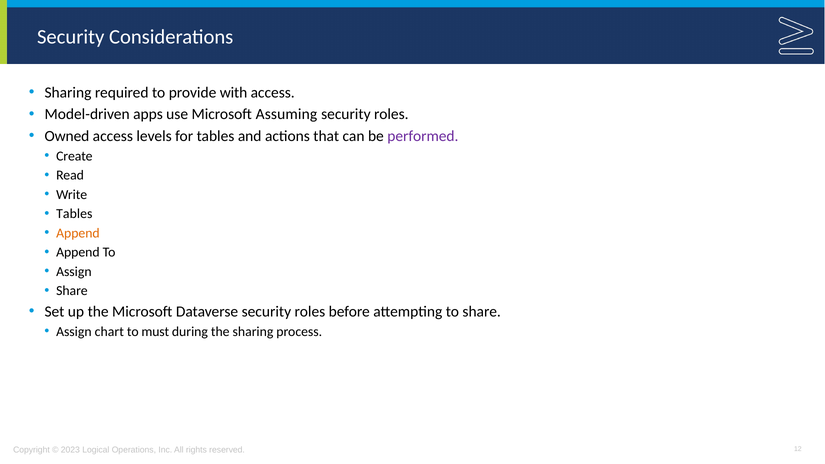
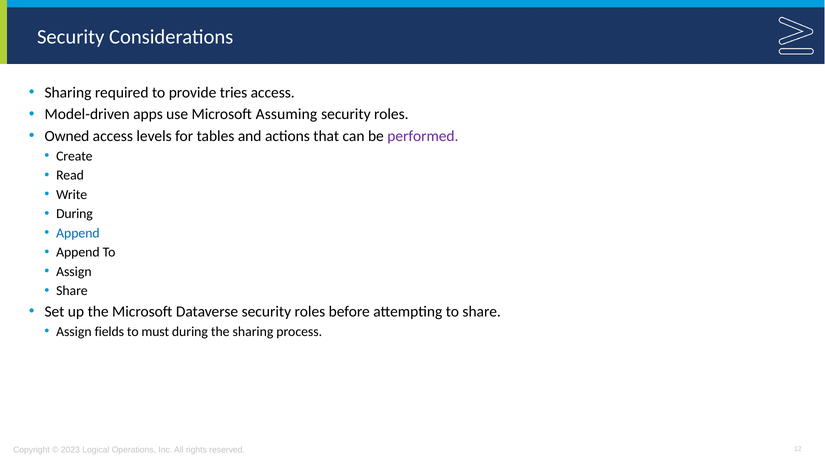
with: with -> tries
Tables at (74, 214): Tables -> During
Append at (78, 233) colour: orange -> blue
chart: chart -> fields
